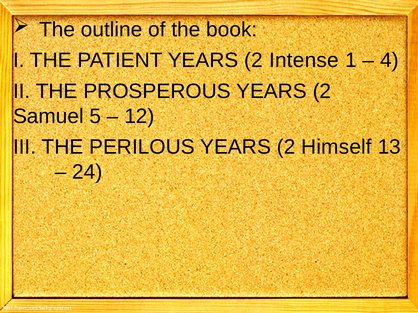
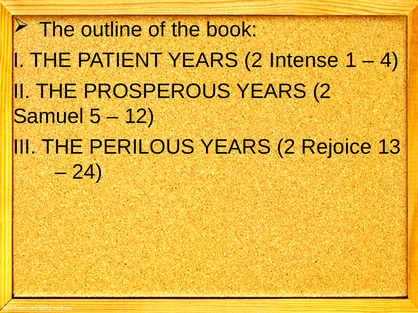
Himself: Himself -> Rejoice
